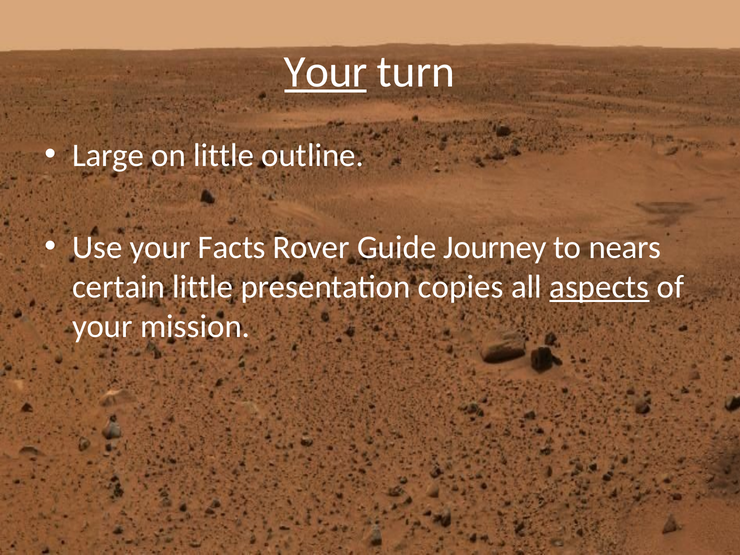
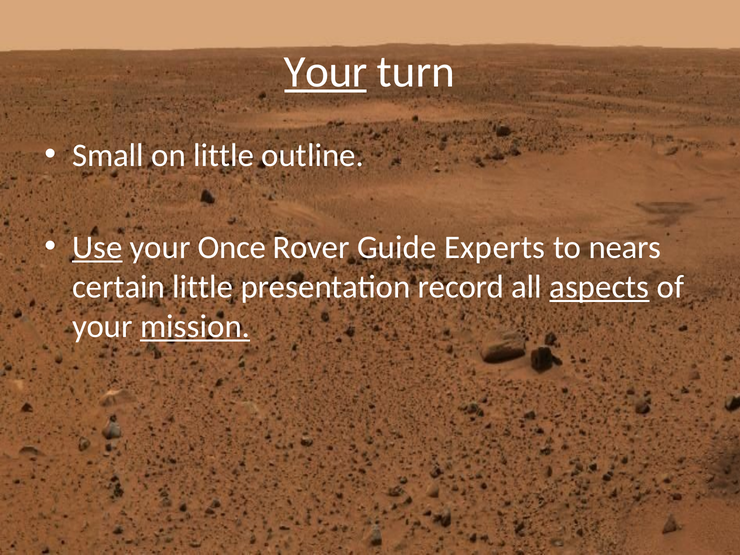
Large: Large -> Small
Use underline: none -> present
Facts: Facts -> Once
Journey: Journey -> Experts
copies: copies -> record
mission underline: none -> present
